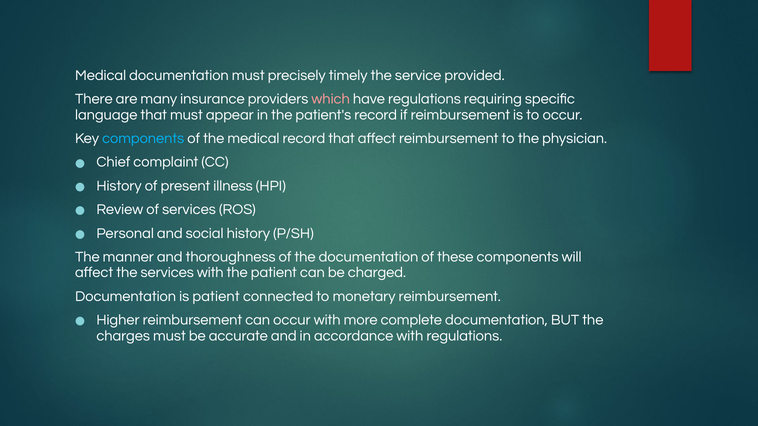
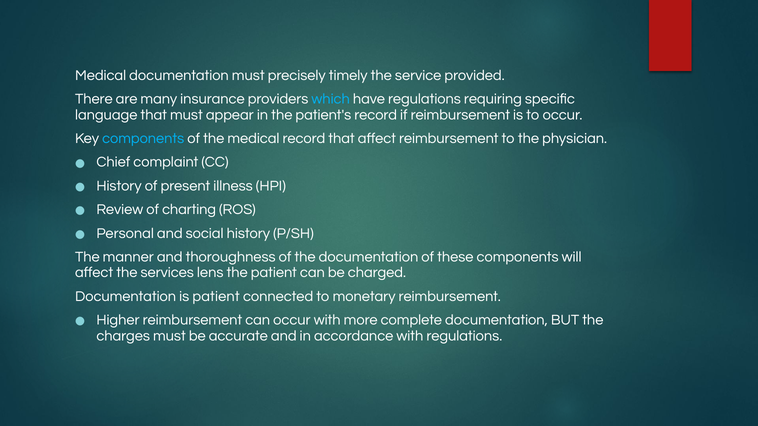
which colour: pink -> light blue
of services: services -> charting
services with: with -> lens
